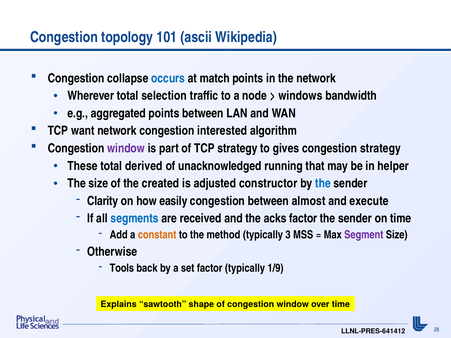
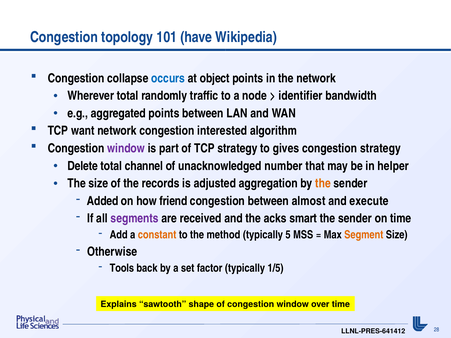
ascii: ascii -> have
match: match -> object
selection: selection -> randomly
windows: windows -> identifier
These: These -> Delete
derived: derived -> channel
running: running -> number
created: created -> records
constructor: constructor -> aggregation
the at (323, 184) colour: blue -> orange
Clarity: Clarity -> Added
easily: easily -> friend
segments colour: blue -> purple
acks factor: factor -> smart
3: 3 -> 5
Segment colour: purple -> orange
1/9: 1/9 -> 1/5
